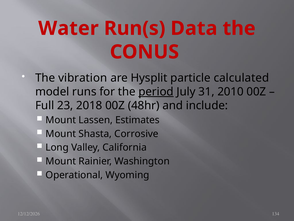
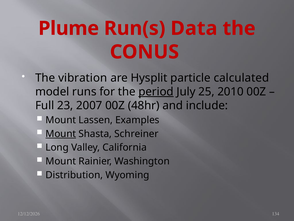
Water: Water -> Plume
31: 31 -> 25
2018: 2018 -> 2007
Estimates: Estimates -> Examples
Mount at (61, 133) underline: none -> present
Corrosive: Corrosive -> Schreiner
Operational: Operational -> Distribution
